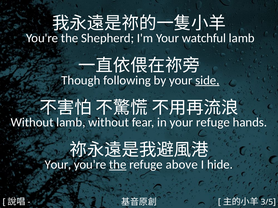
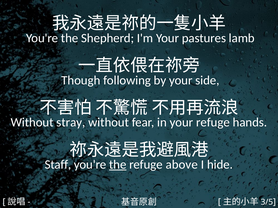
watchful: watchful -> pastures
side underline: present -> none
Without lamb: lamb -> stray
Your at (58, 165): Your -> Staff
